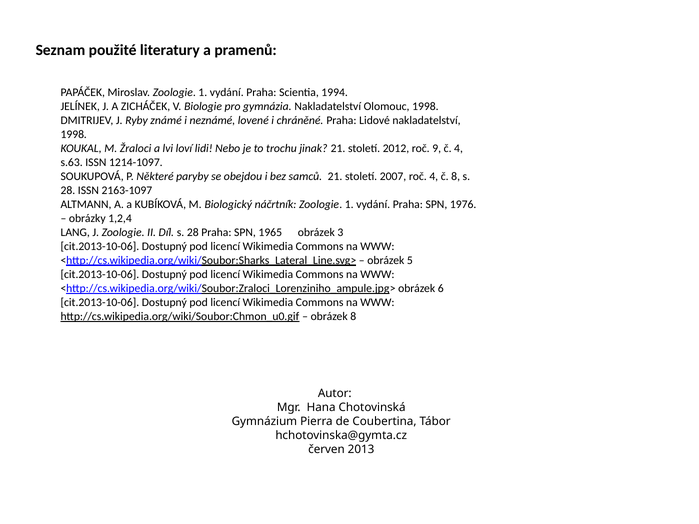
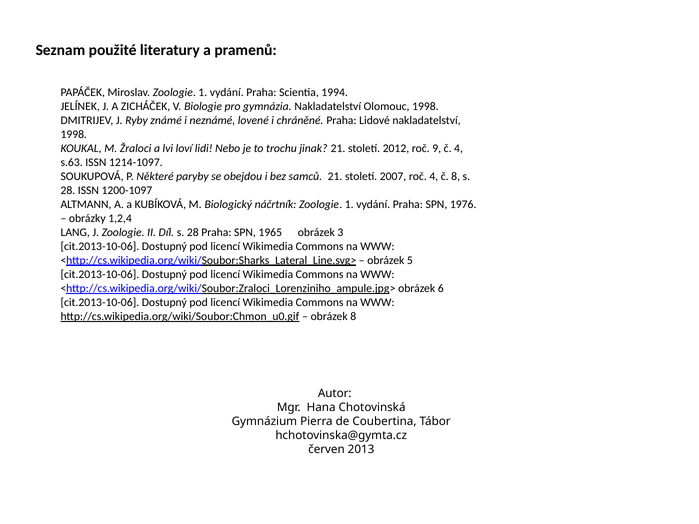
2163-1097: 2163-1097 -> 1200-1097
